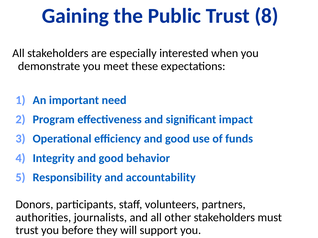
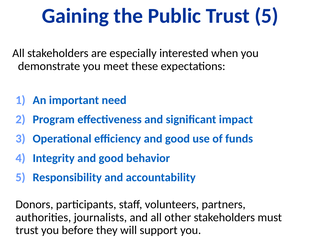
Trust 8: 8 -> 5
